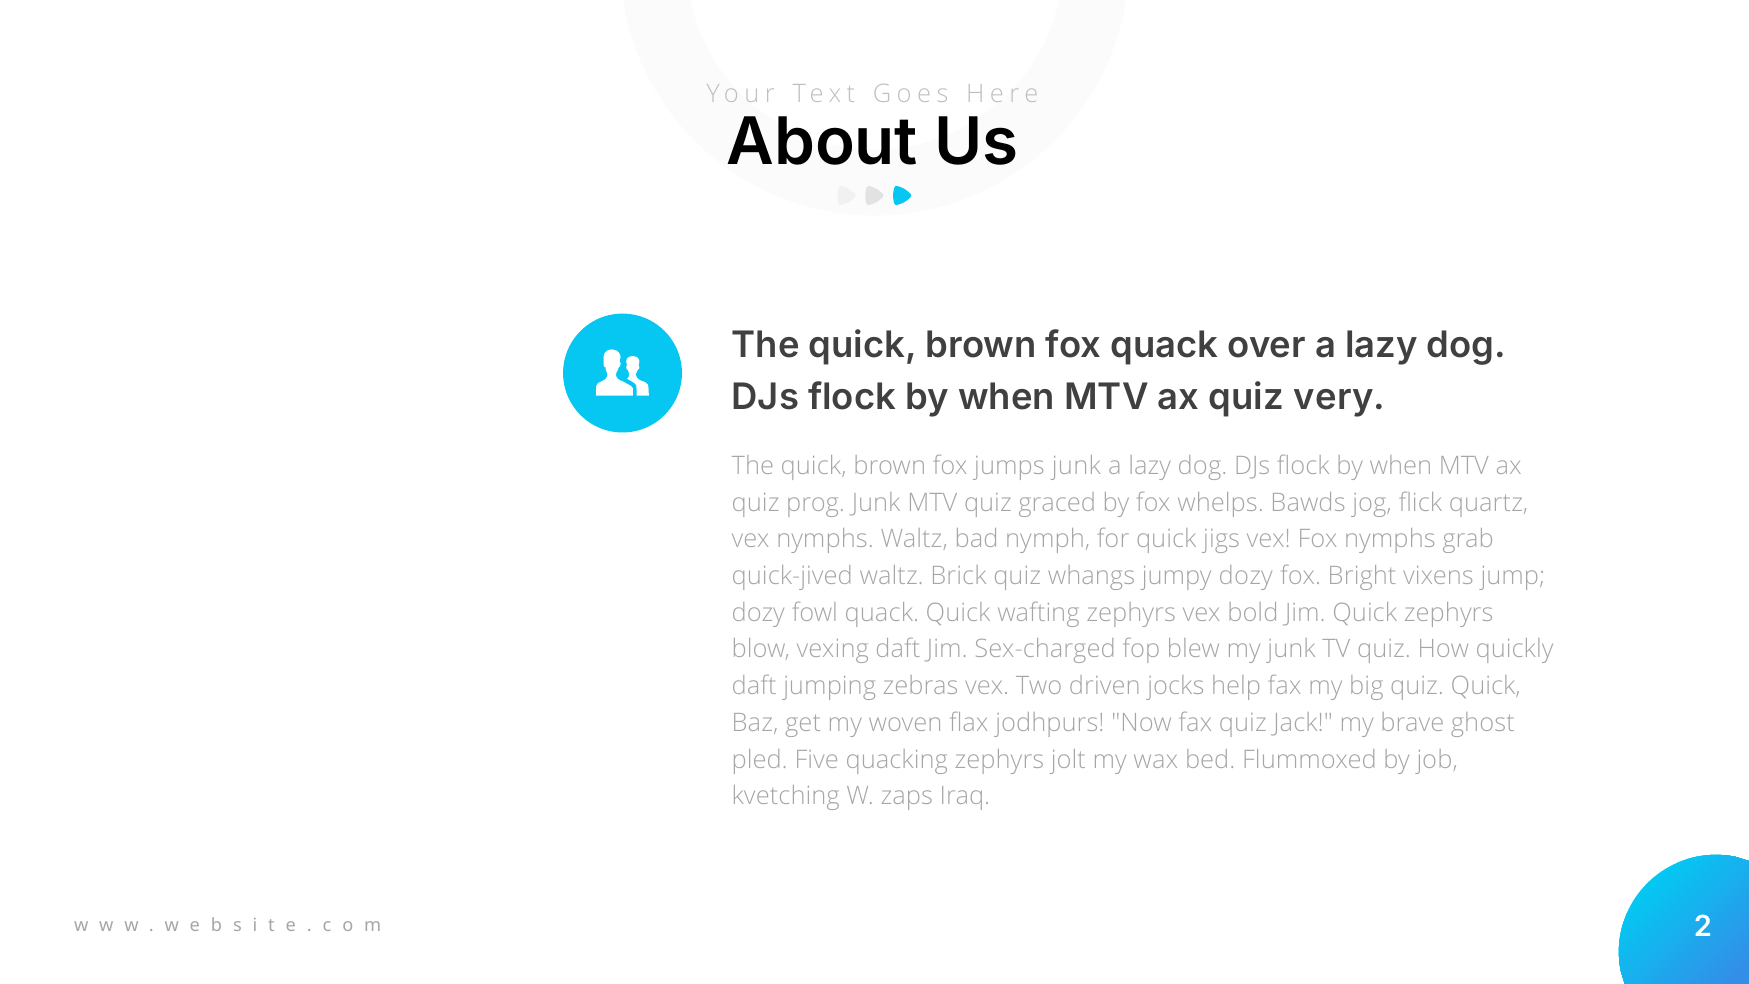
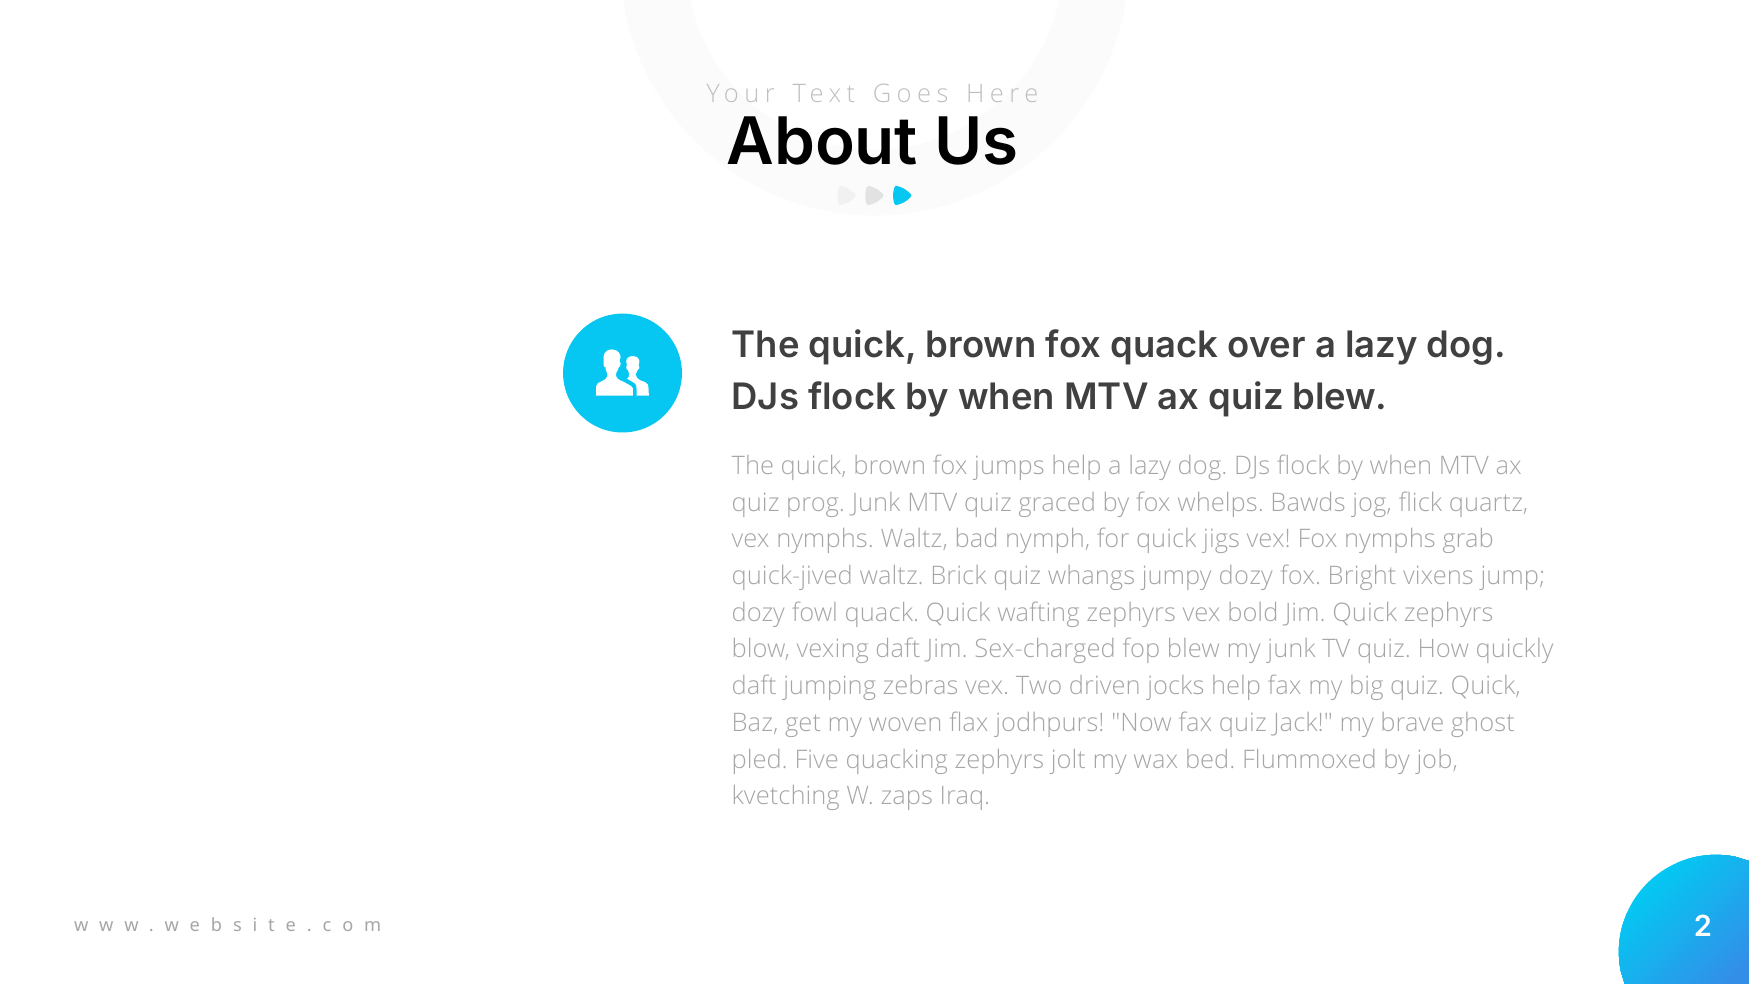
quiz very: very -> blew
jumps junk: junk -> help
